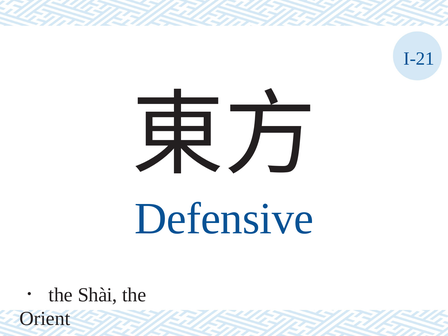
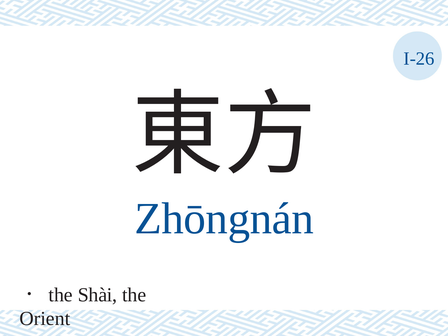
I-21: I-21 -> I-26
Defensive: Defensive -> Zhōngnán
